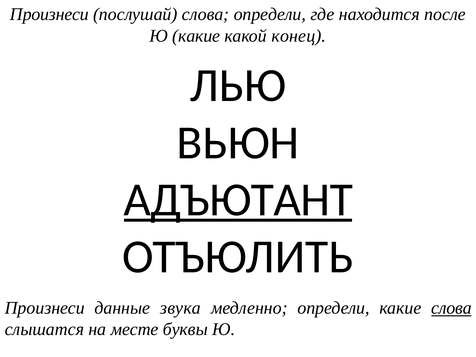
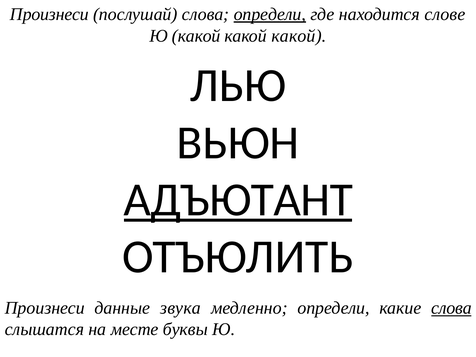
определи at (270, 14) underline: none -> present
после: после -> слове
Ю какие: какие -> какой
конец at (299, 36): конец -> какой
